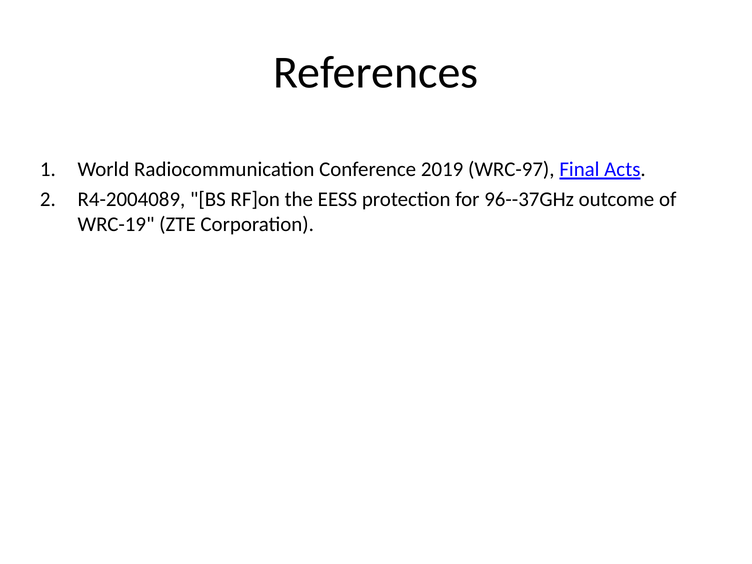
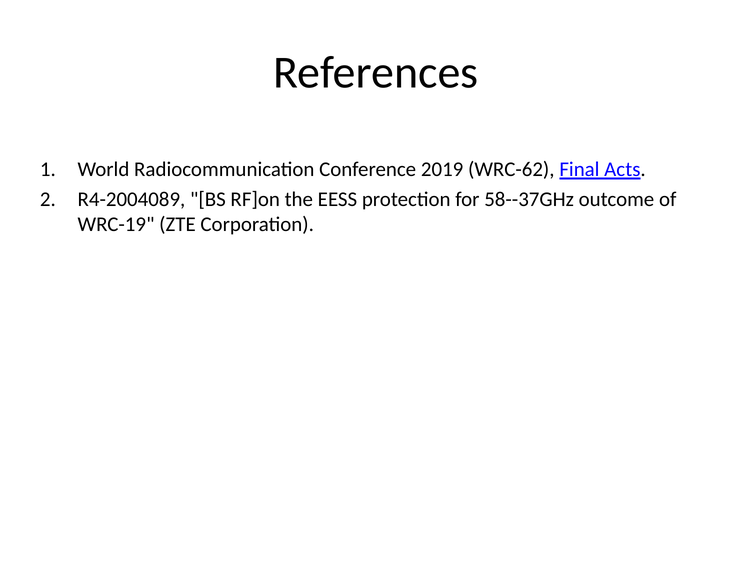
WRC-97: WRC-97 -> WRC-62
96--37GHz: 96--37GHz -> 58--37GHz
